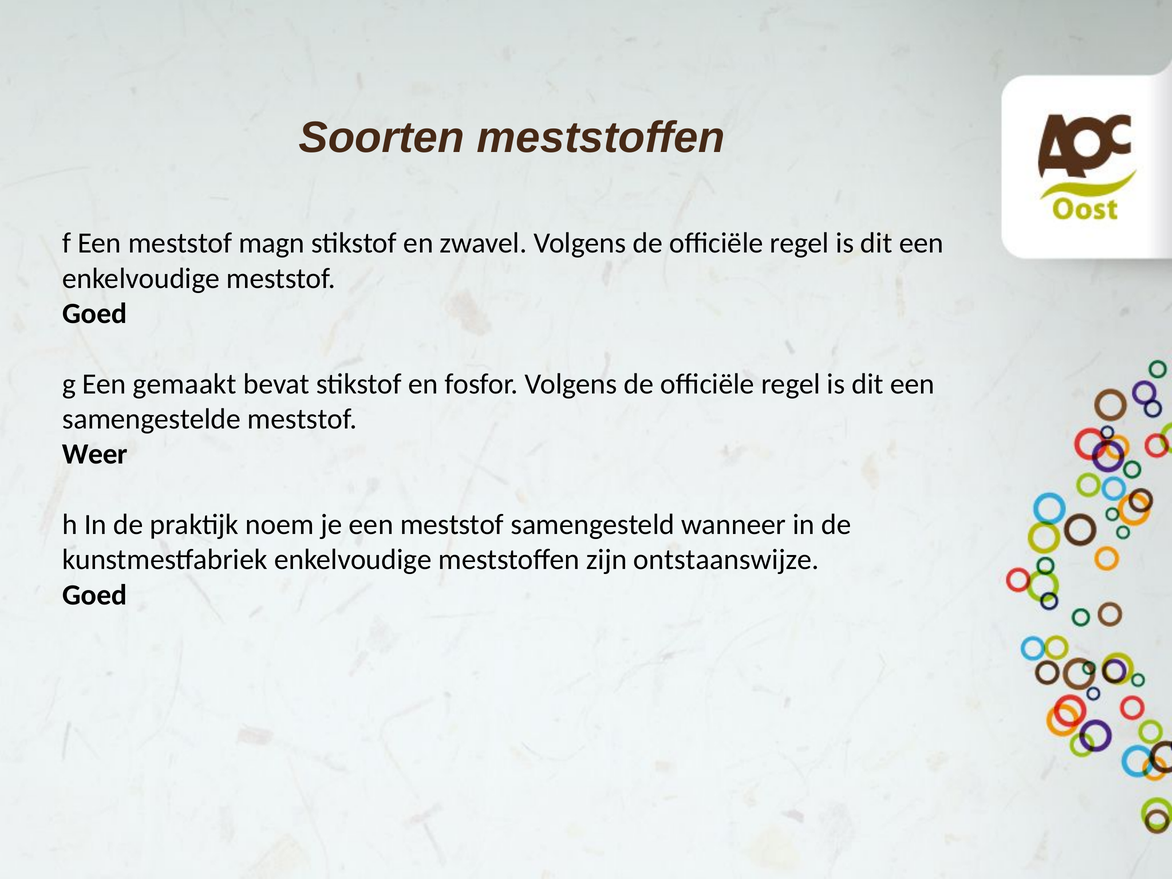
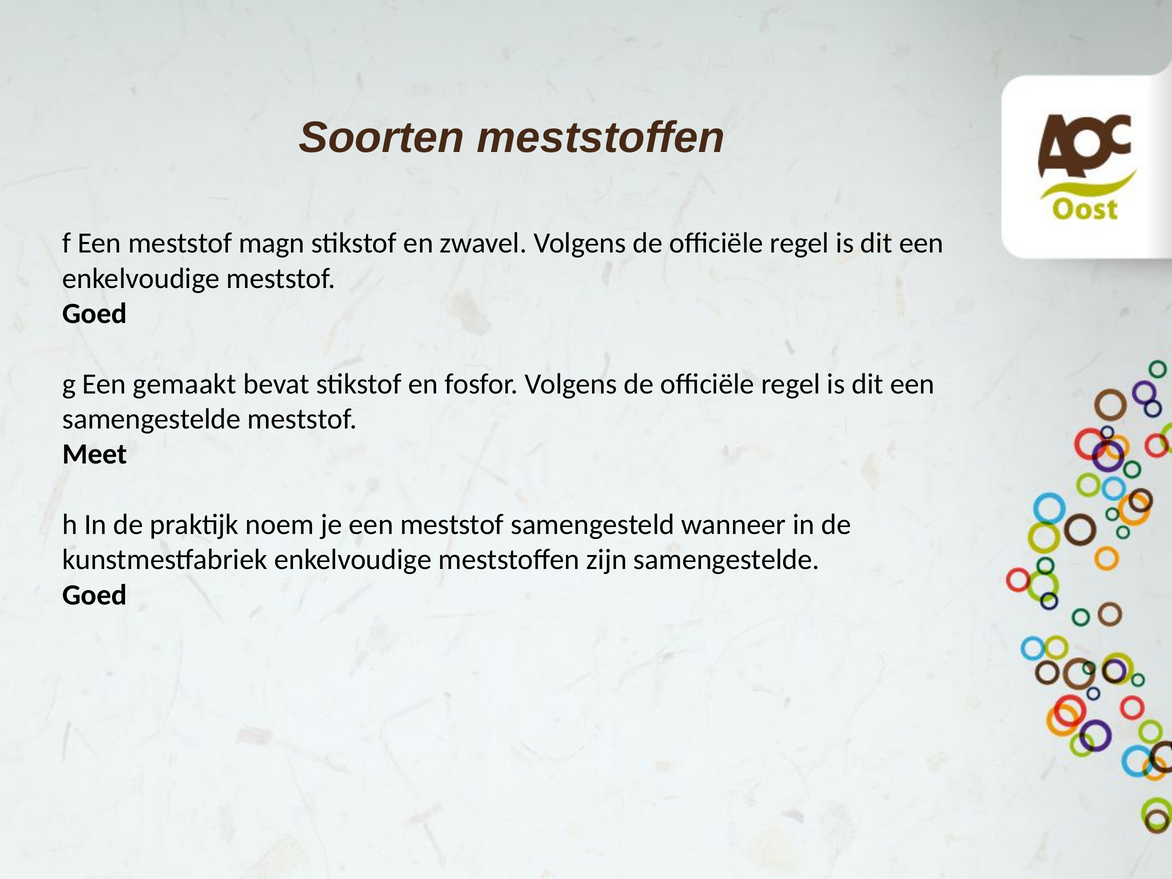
Weer: Weer -> Meet
zijn ontstaanswijze: ontstaanswijze -> samengestelde
